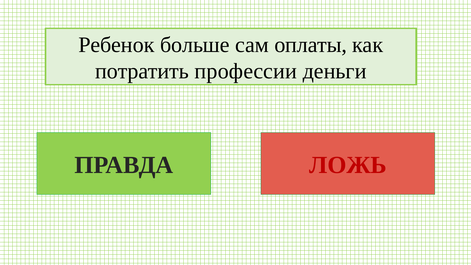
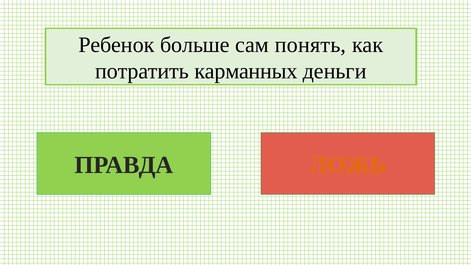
оплаты: оплаты -> понять
профессии: профессии -> карманных
ЛОЖЬ colour: red -> orange
